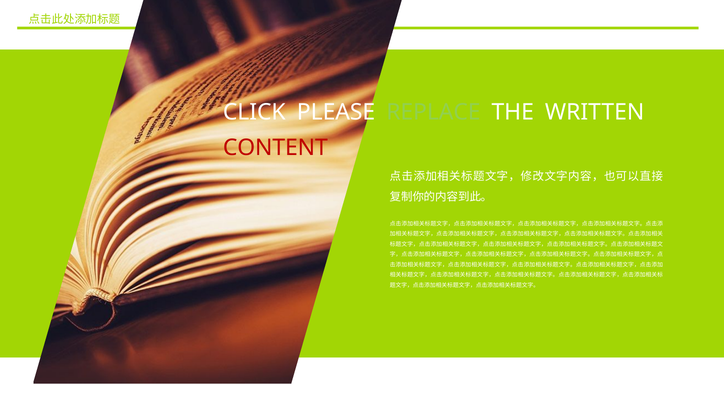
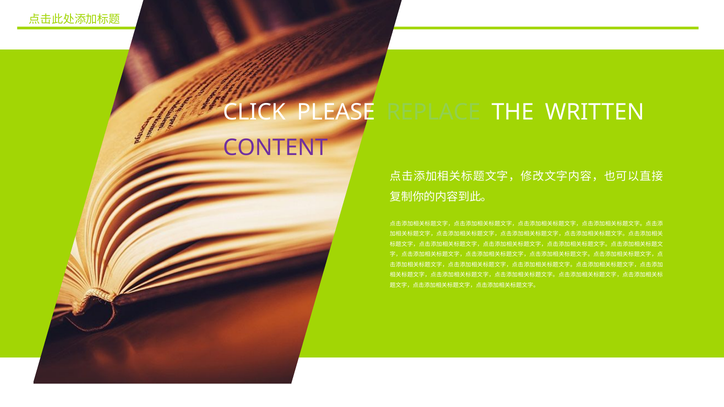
CONTENT colour: red -> purple
